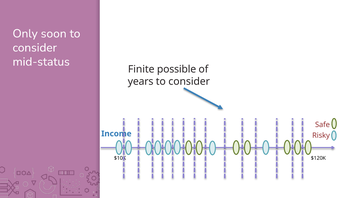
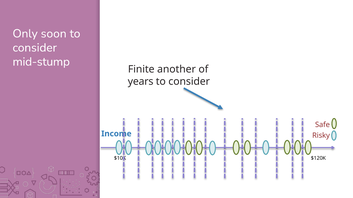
mid-status: mid-status -> mid-stump
possible: possible -> another
